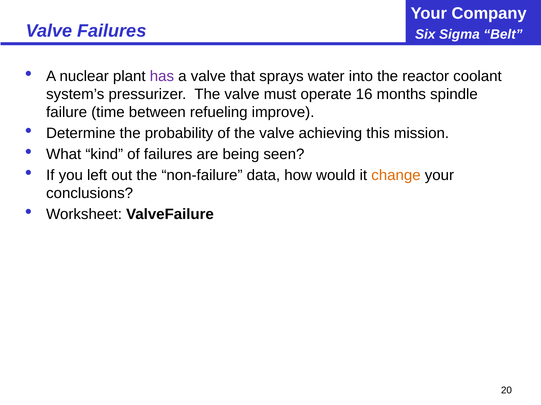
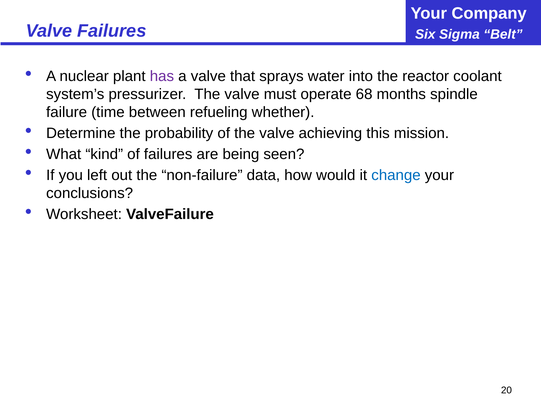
16: 16 -> 68
improve: improve -> whether
change colour: orange -> blue
